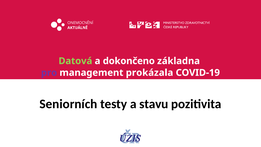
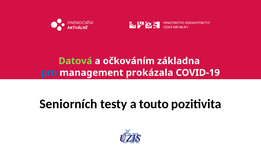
dokončeno: dokončeno -> očkováním
pro colour: purple -> blue
stavu: stavu -> touto
